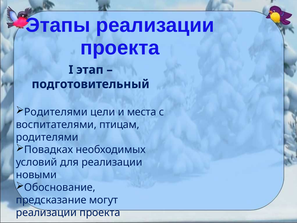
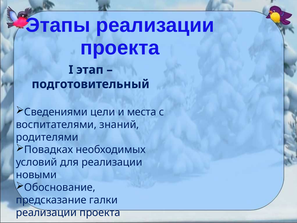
Родителями at (56, 112): Родителями -> Сведениями
птицам: птицам -> знаний
могут: могут -> галки
